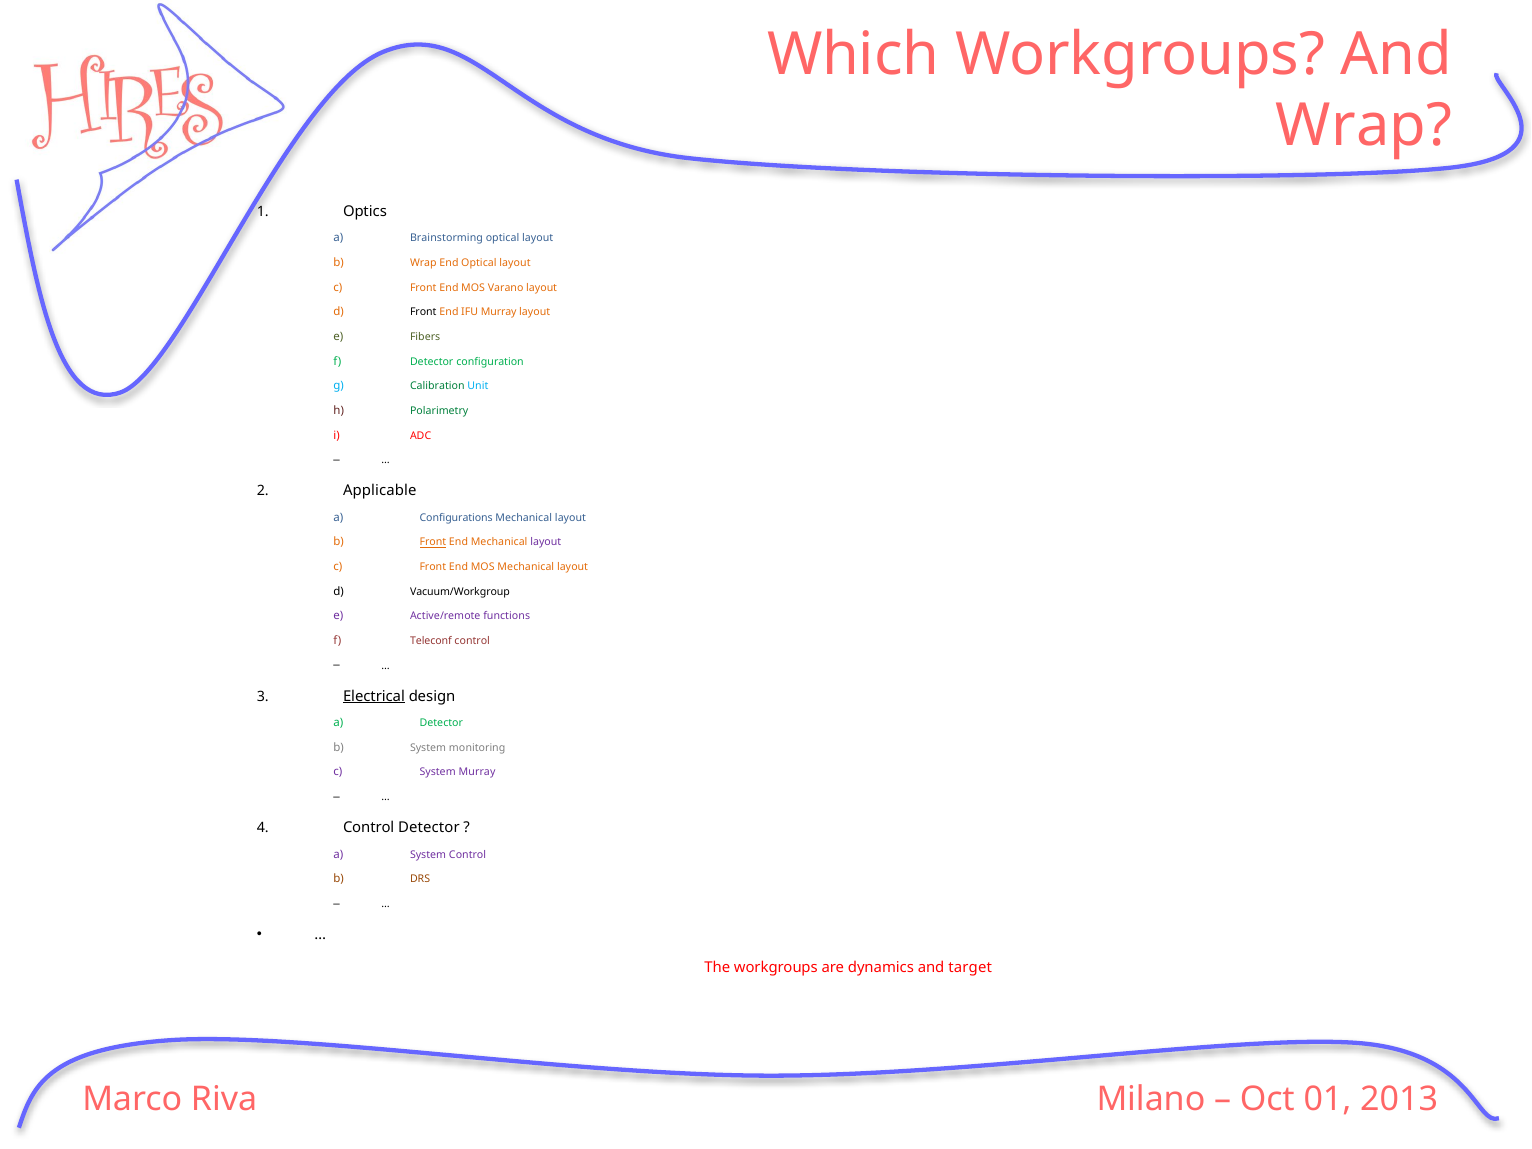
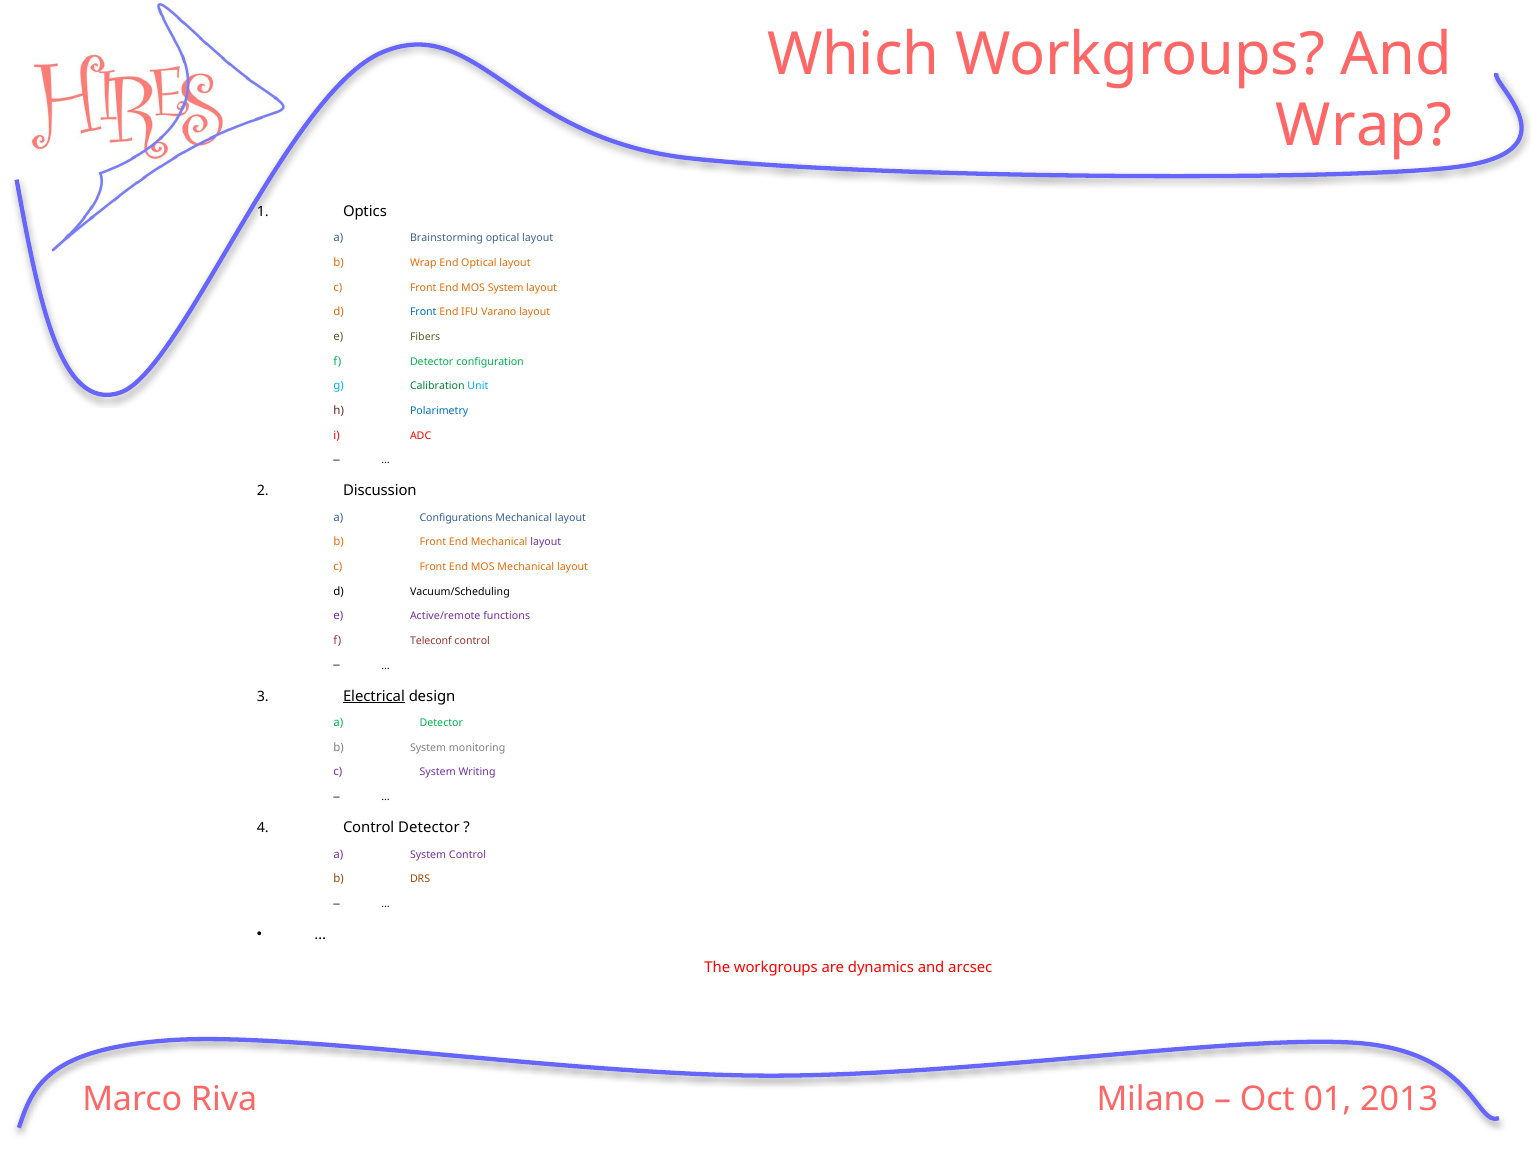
MOS Varano: Varano -> System
Front at (423, 312) colour: black -> blue
IFU Murray: Murray -> Varano
Polarimetry colour: green -> blue
Applicable: Applicable -> Discussion
Front at (433, 542) underline: present -> none
Vacuum/Workgroup: Vacuum/Workgroup -> Vacuum/Scheduling
System Murray: Murray -> Writing
target: target -> arcsec
